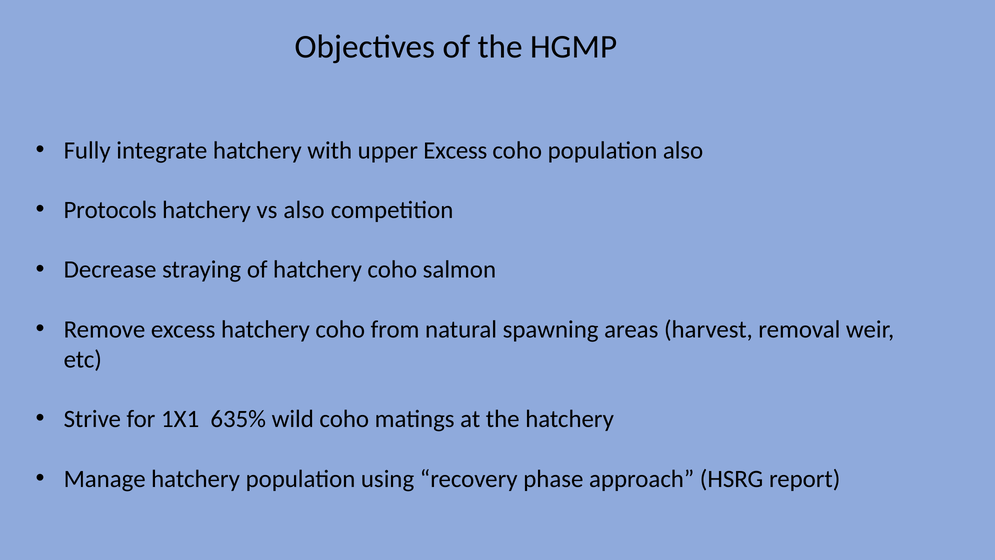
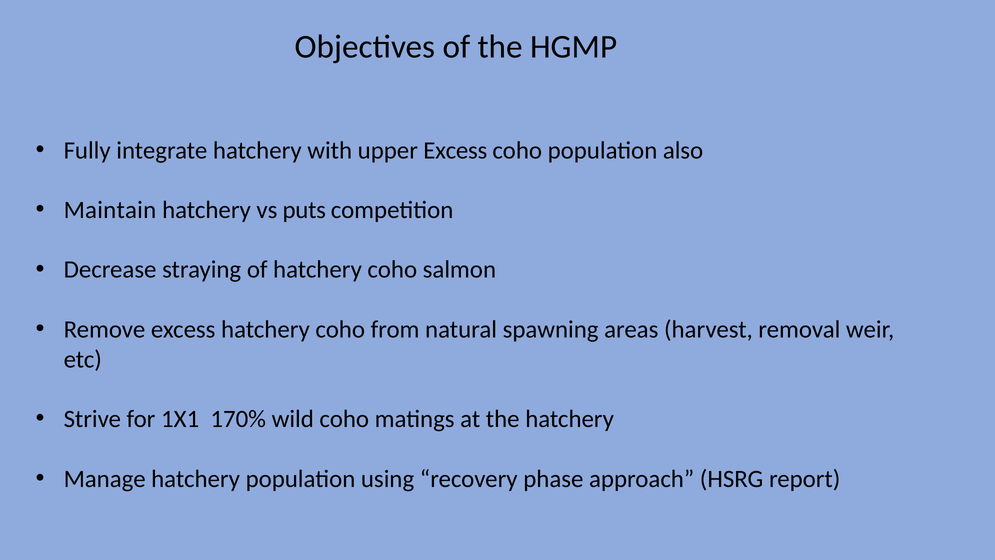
Protocols: Protocols -> Maintain
vs also: also -> puts
635%: 635% -> 170%
